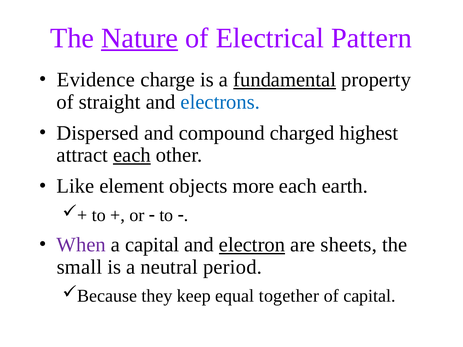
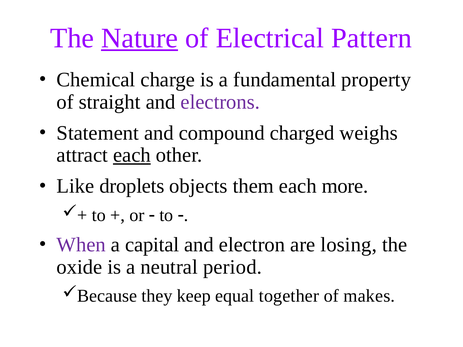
Evidence: Evidence -> Chemical
fundamental underline: present -> none
electrons colour: blue -> purple
Dispersed: Dispersed -> Statement
highest: highest -> weighs
element: element -> droplets
more: more -> them
earth: earth -> more
electron underline: present -> none
sheets: sheets -> losing
small: small -> oxide
of capital: capital -> makes
